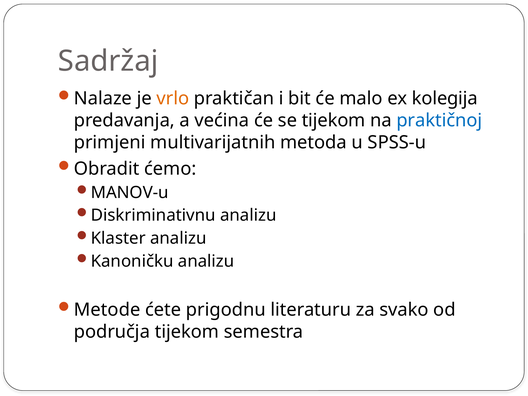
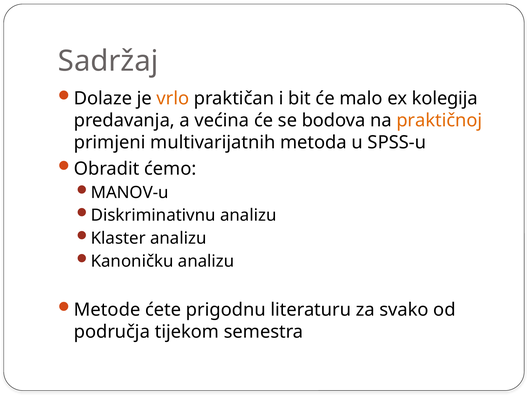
Nalaze: Nalaze -> Dolaze
se tijekom: tijekom -> bodova
praktičnoj colour: blue -> orange
